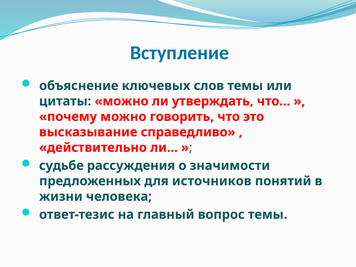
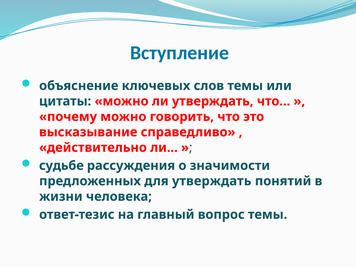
для источников: источников -> утверждать
